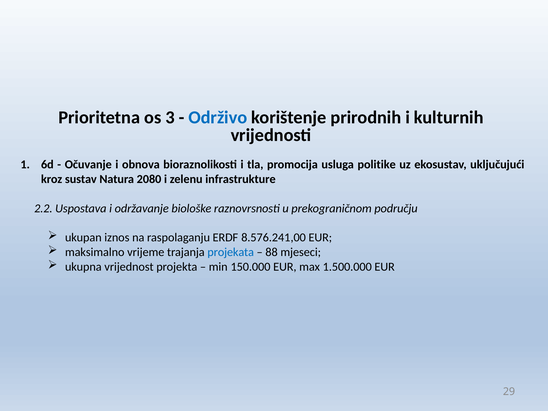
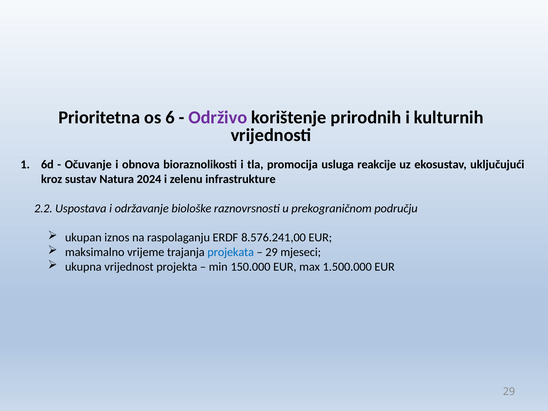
3: 3 -> 6
Održivo colour: blue -> purple
politike: politike -> reakcije
2080: 2080 -> 2024
88 at (272, 252): 88 -> 29
